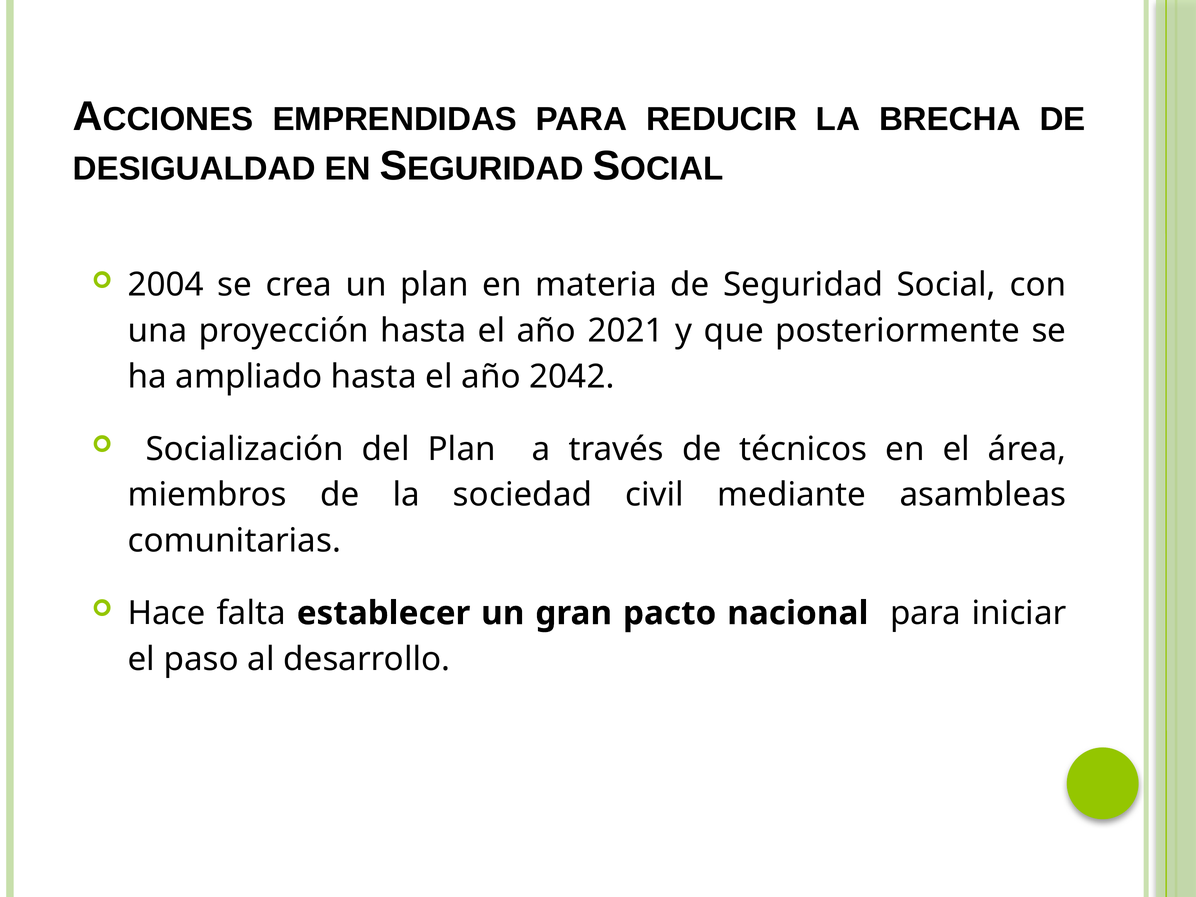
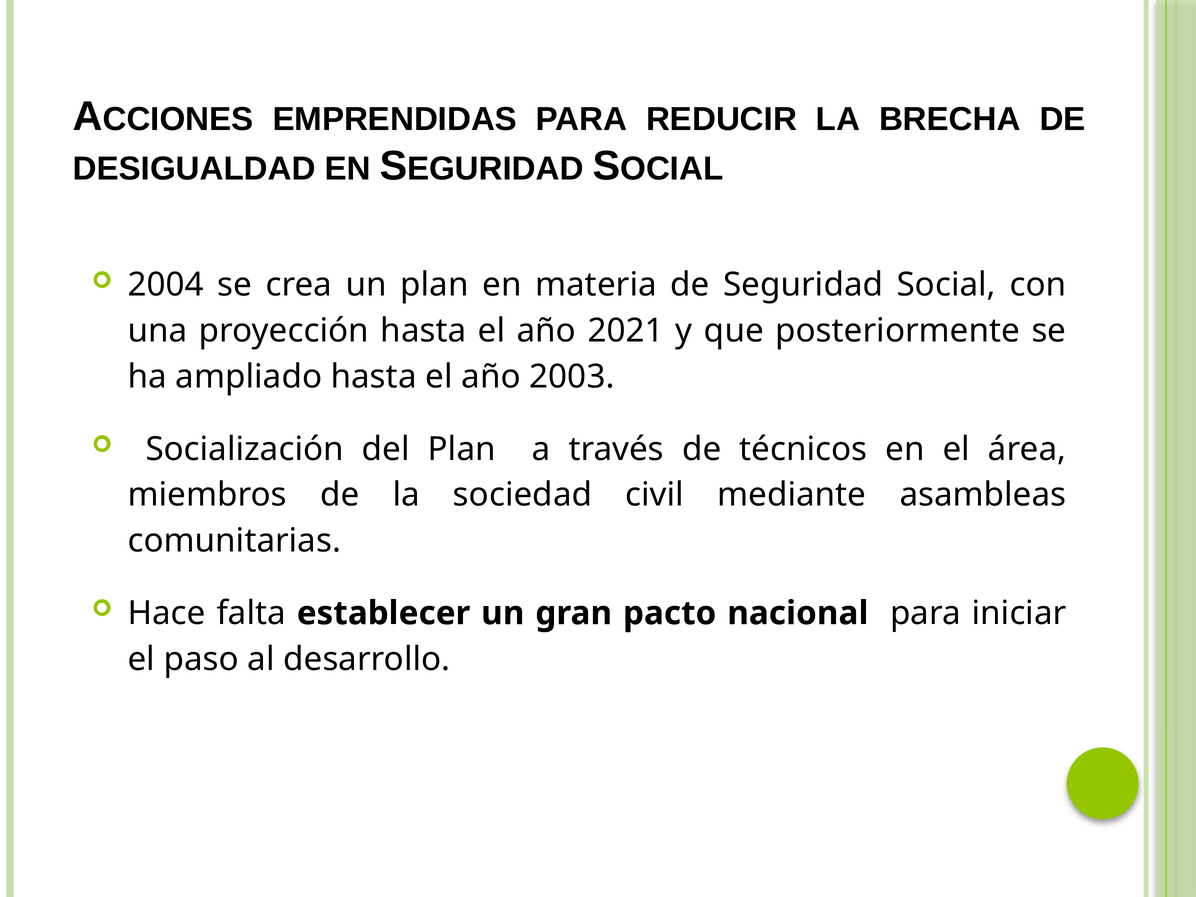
2042: 2042 -> 2003
